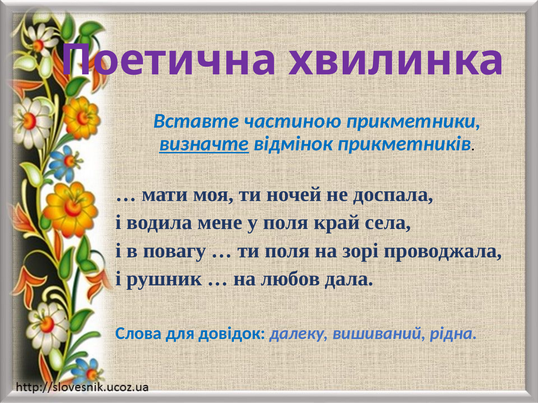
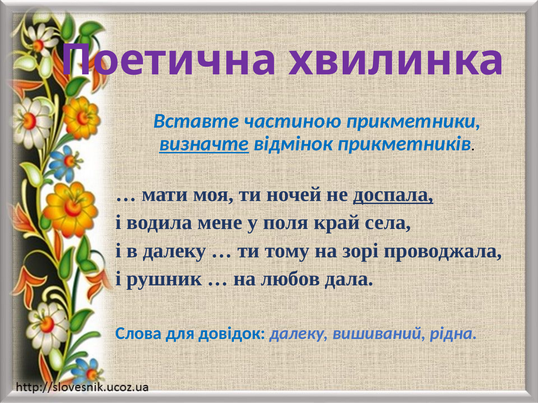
доспала underline: none -> present
в повагу: повагу -> далеку
ти поля: поля -> тому
